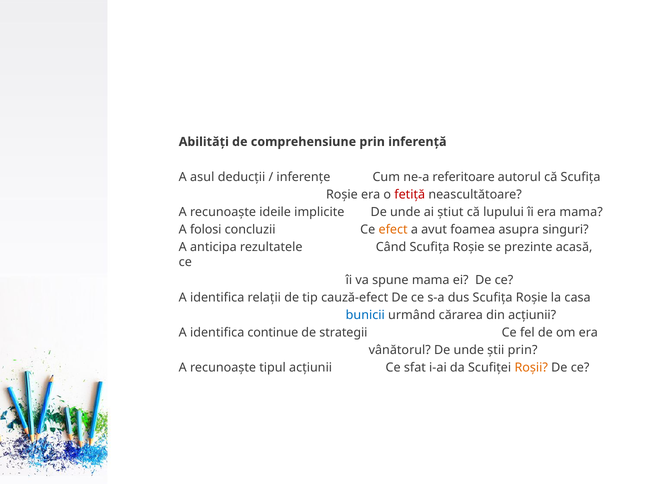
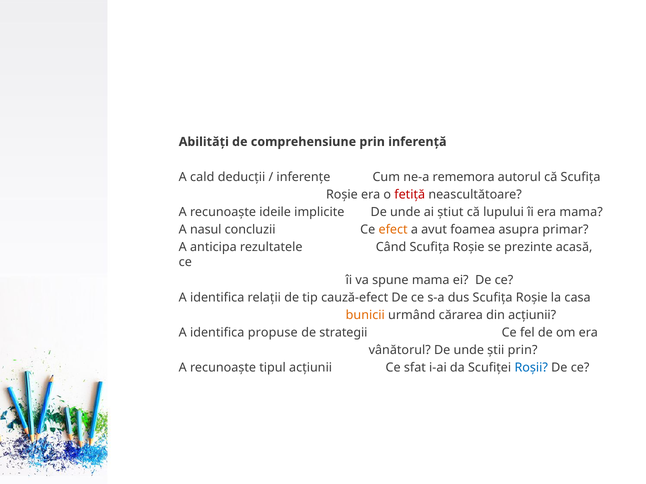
asul: asul -> cald
referitoare: referitoare -> rememora
folosi: folosi -> nasul
singuri: singuri -> primar
bunicii colour: blue -> orange
continue: continue -> propuse
Roşii colour: orange -> blue
